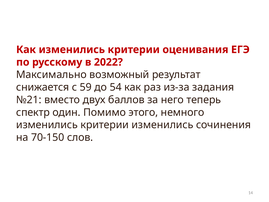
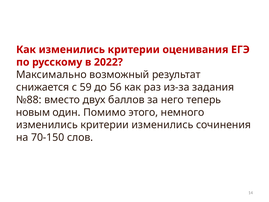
54: 54 -> 56
№21: №21 -> №88
спектр: спектр -> новым
